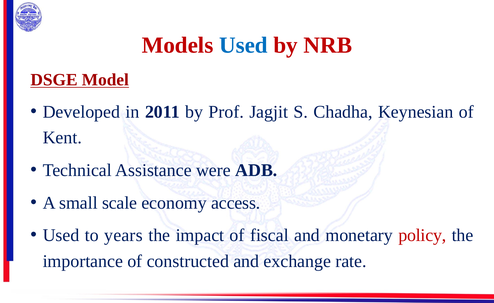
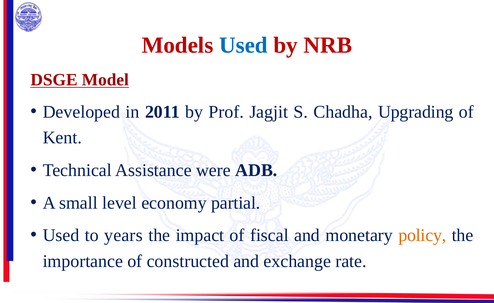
Keynesian: Keynesian -> Upgrading
scale: scale -> level
access: access -> partial
policy colour: red -> orange
